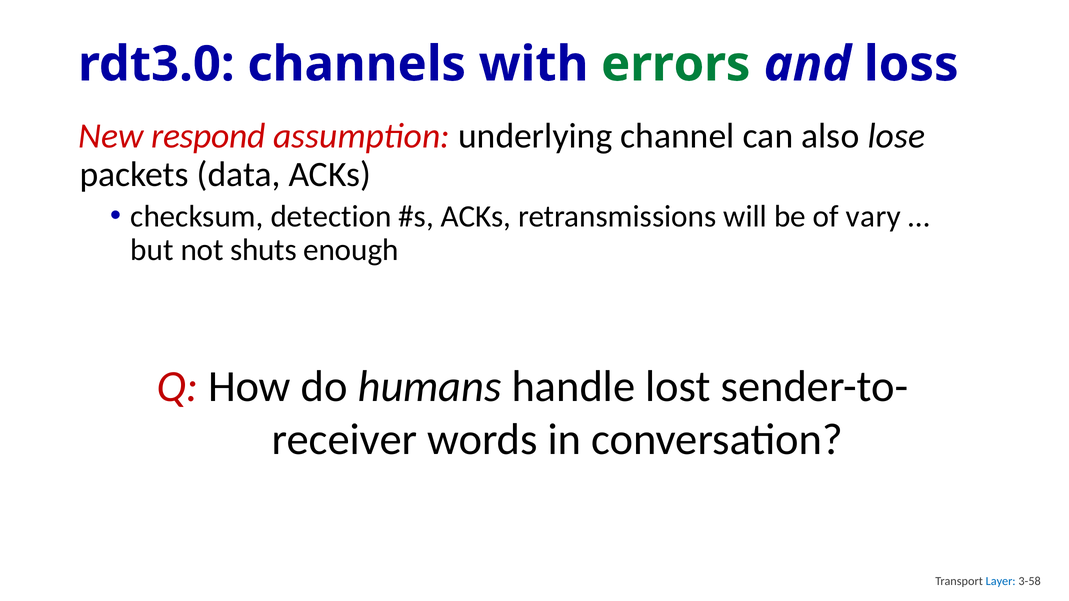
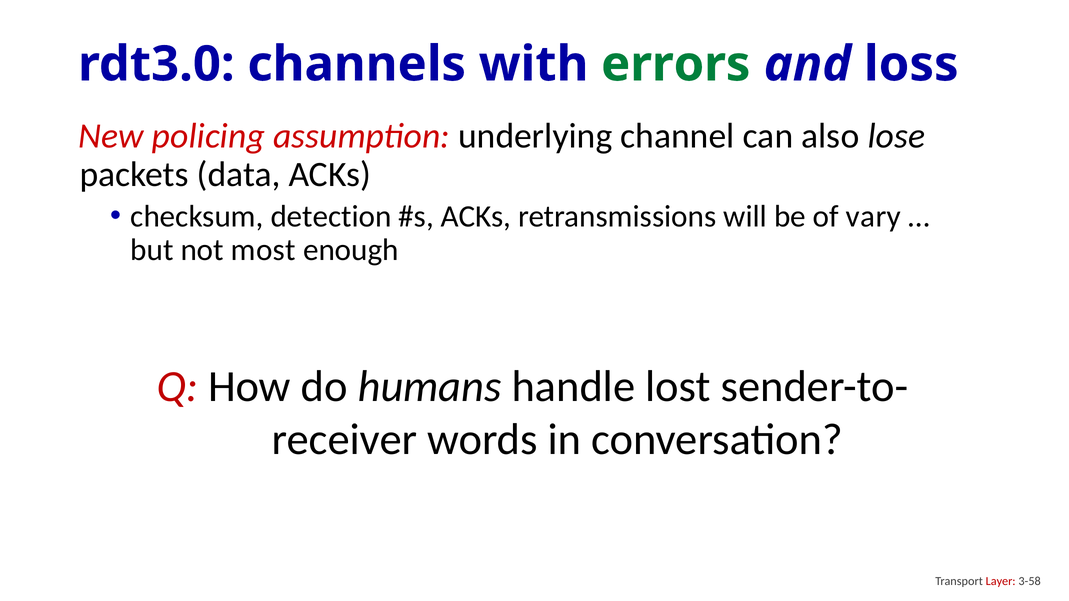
respond: respond -> policing
shuts: shuts -> most
Layer colour: blue -> red
